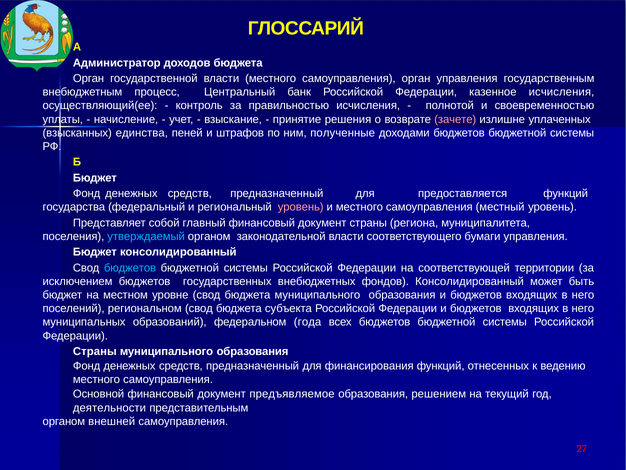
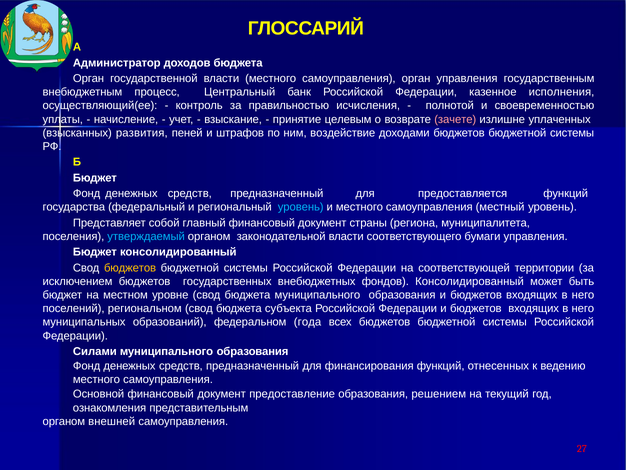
казенное исчисления: исчисления -> исполнения
решения: решения -> целевым
единства: единства -> развития
полученные: полученные -> воздействие
уровень at (301, 207) colour: pink -> light blue
бюджетов at (130, 268) colour: light blue -> yellow
Страны at (95, 351): Страны -> Силами
предъявляемое: предъявляемое -> предоставление
деятельности: деятельности -> ознакомления
